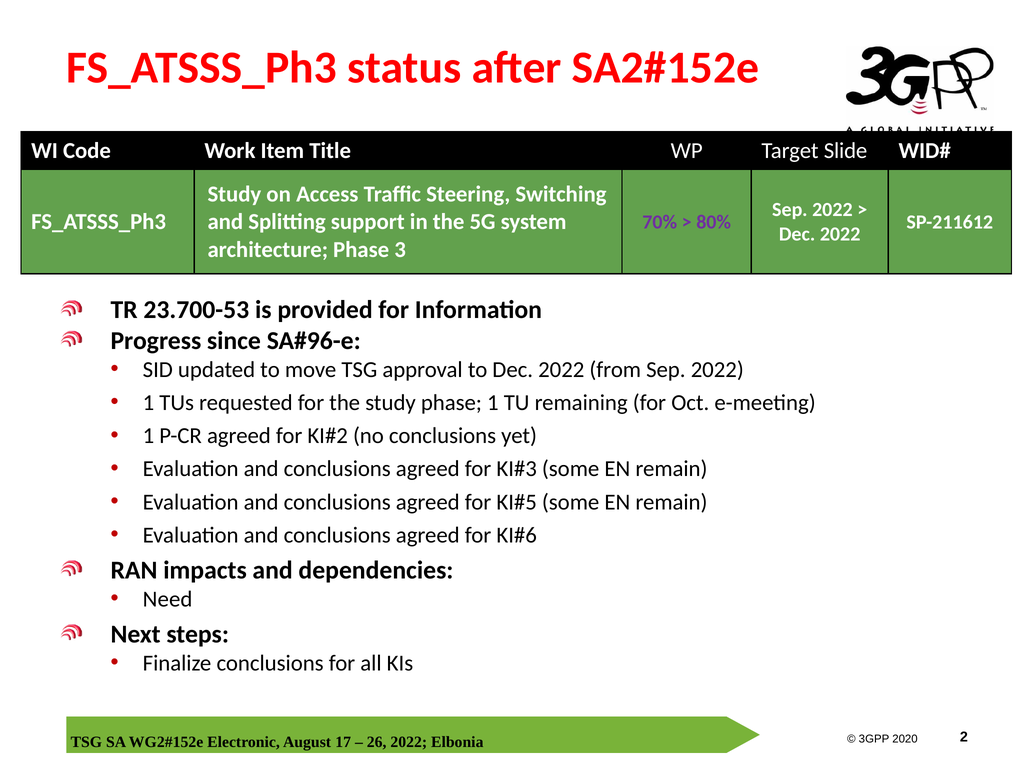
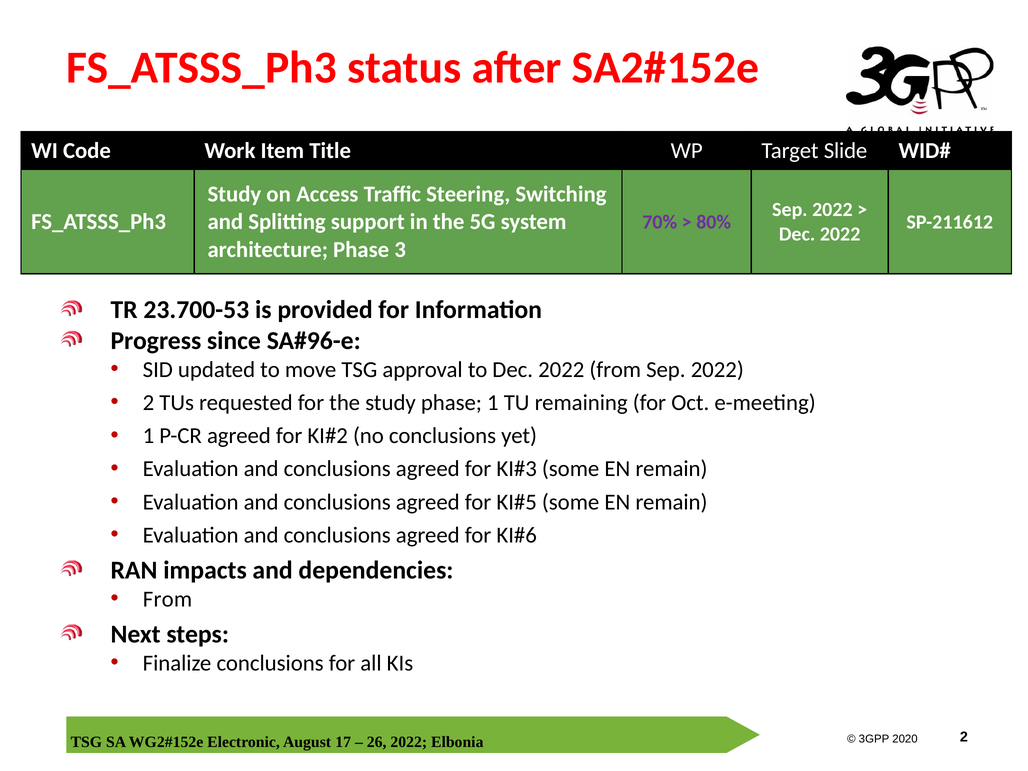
1 at (148, 403): 1 -> 2
Need at (168, 599): Need -> From
